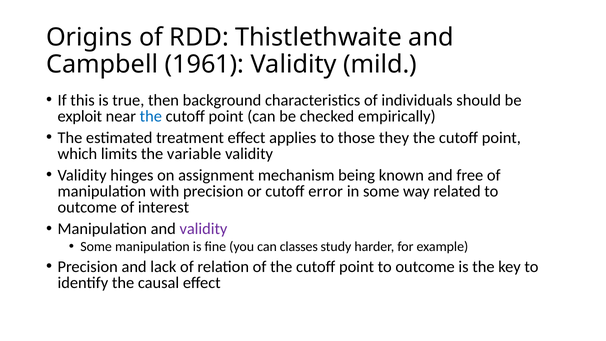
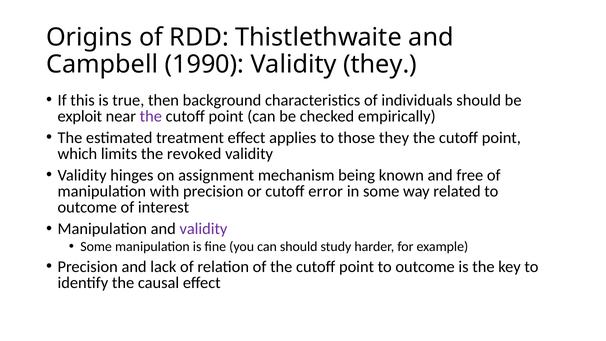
1961: 1961 -> 1990
Validity mild: mild -> they
the at (151, 116) colour: blue -> purple
variable: variable -> revoked
can classes: classes -> should
